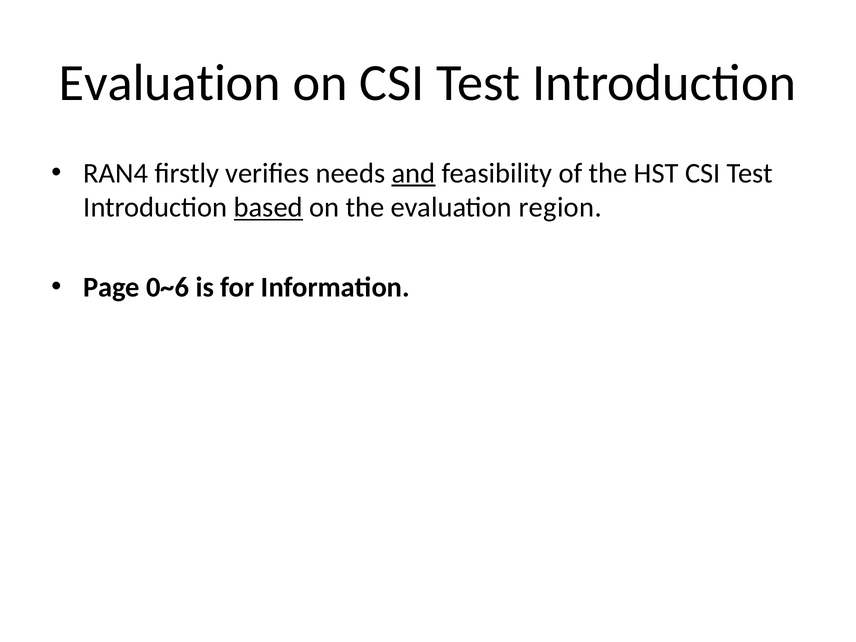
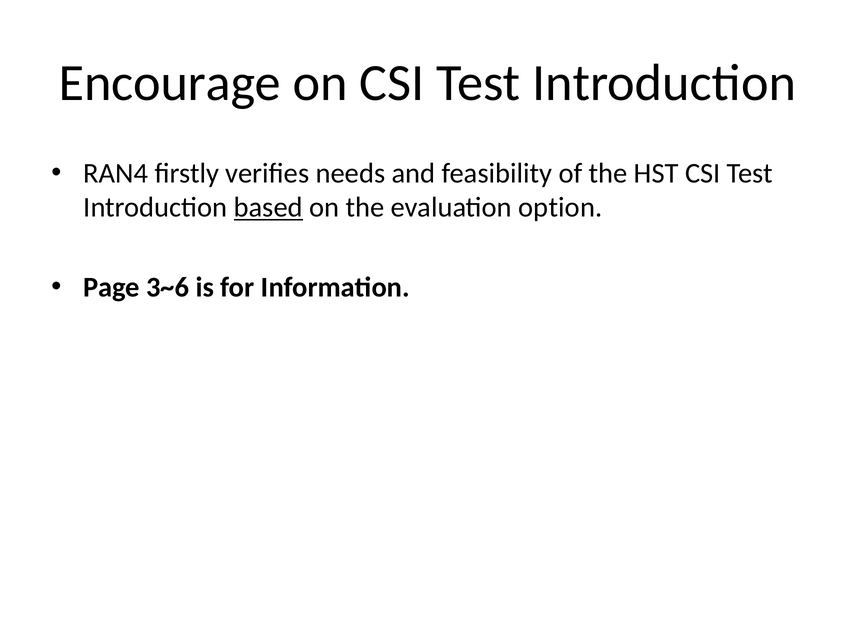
Evaluation at (170, 83): Evaluation -> Encourage
and underline: present -> none
region: region -> option
0~6: 0~6 -> 3~6
